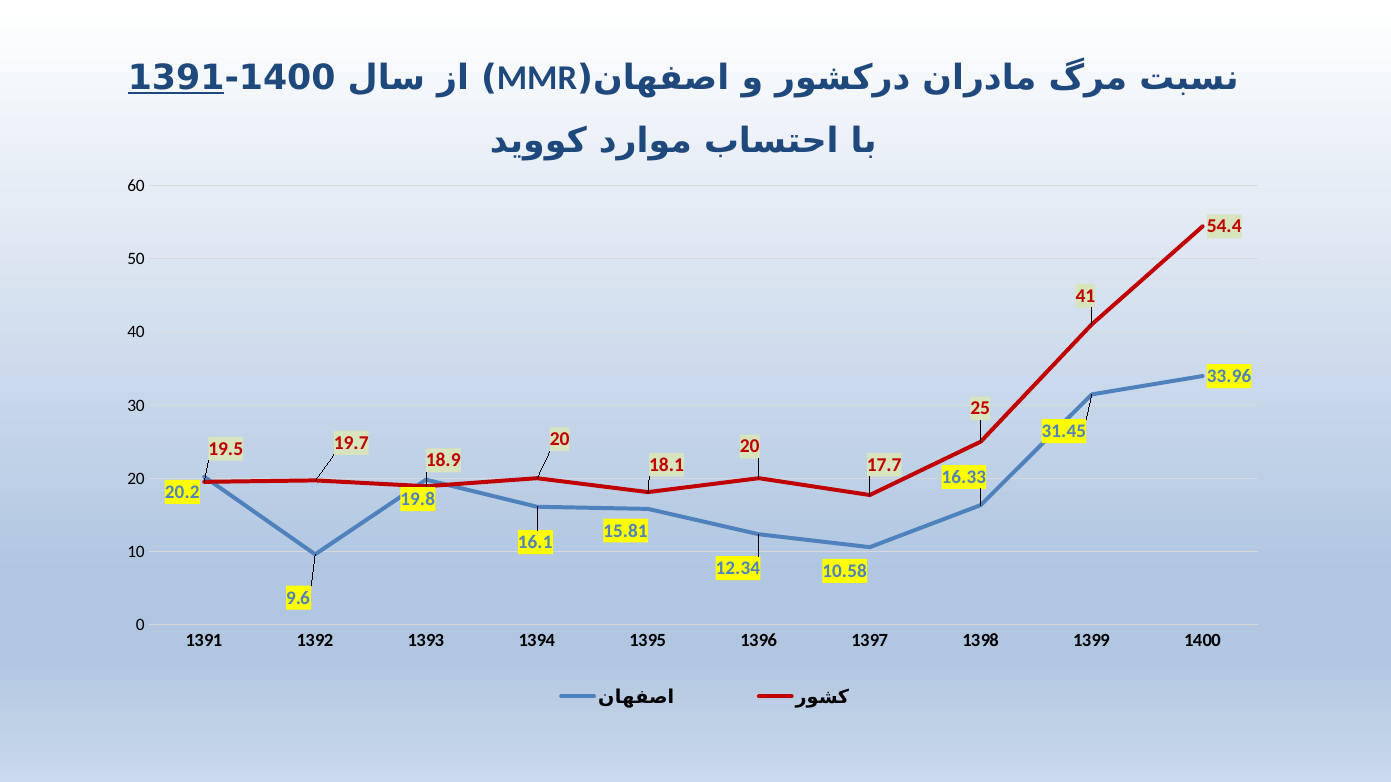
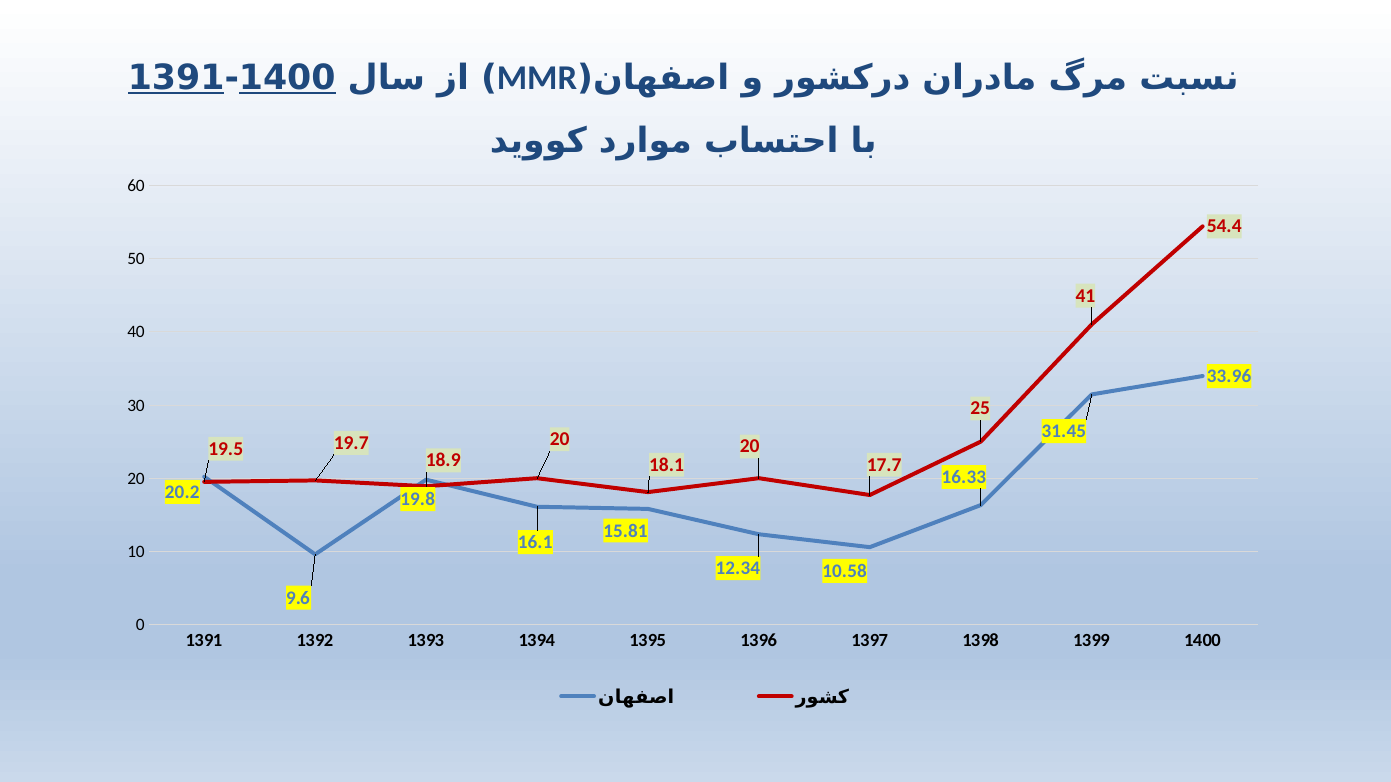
1400 at (287, 78) underline: none -> present
